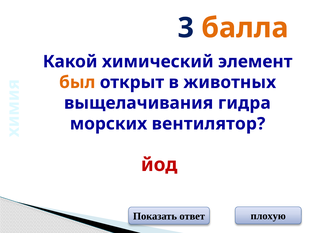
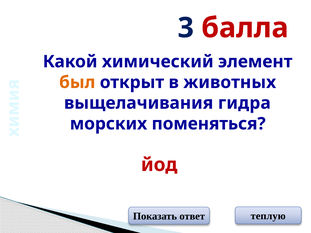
балла colour: orange -> red
вентилятор: вентилятор -> поменяться
плохую: плохую -> теплую
